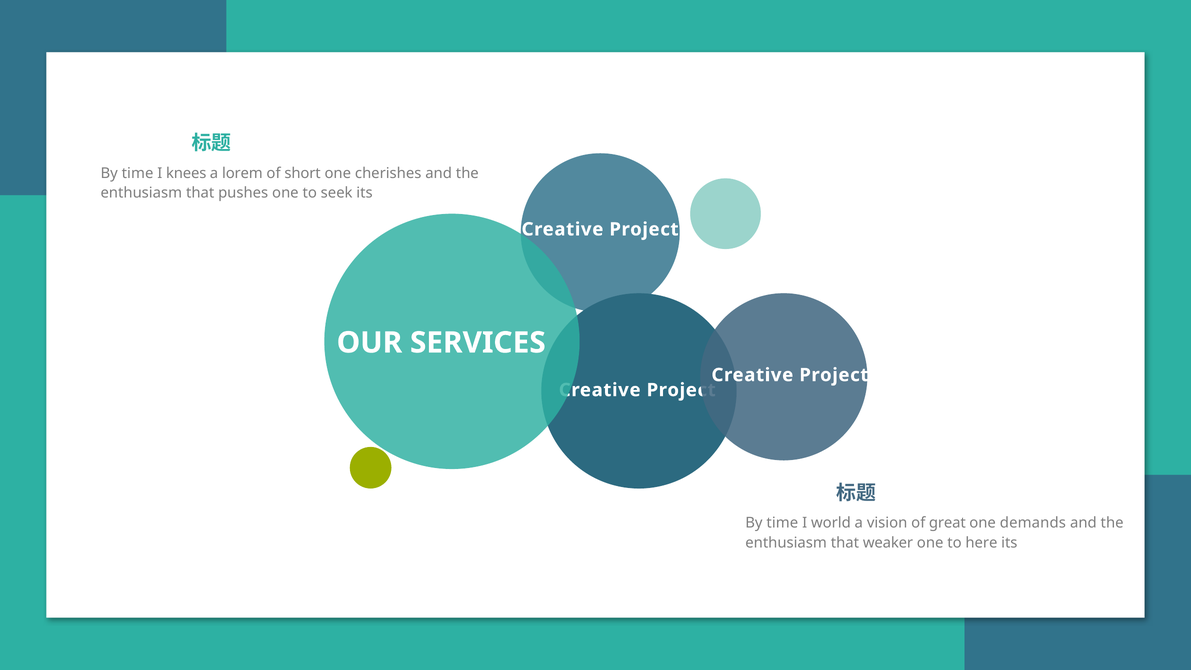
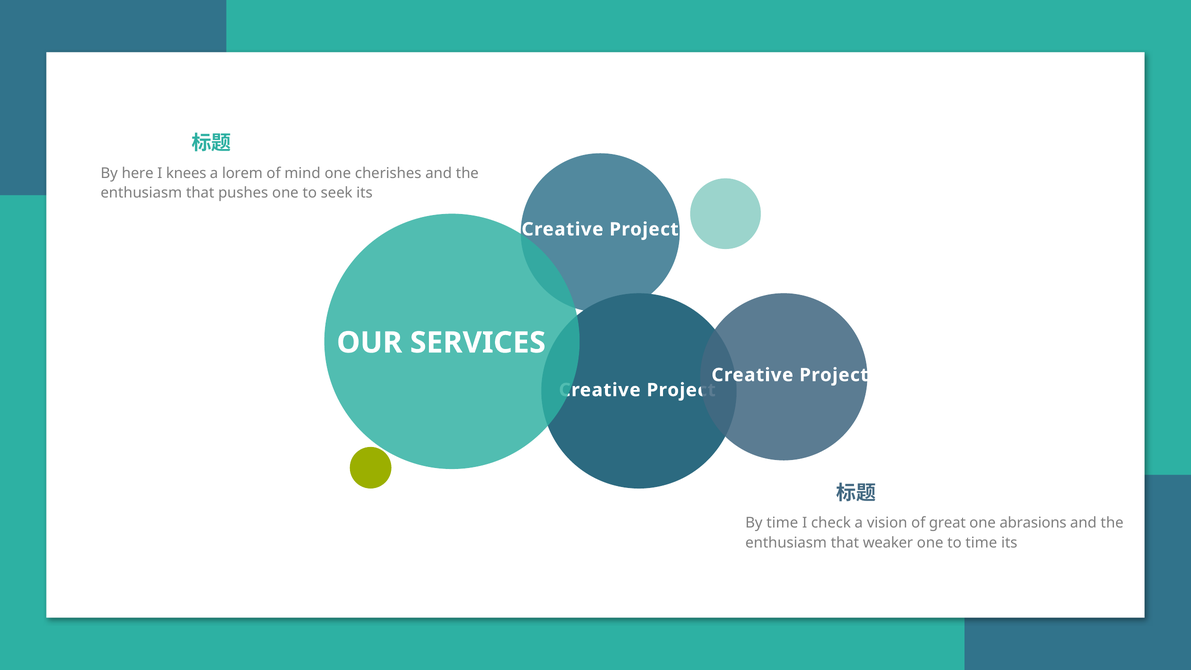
time at (138, 173): time -> here
short: short -> mind
world: world -> check
demands: demands -> abrasions
to here: here -> time
